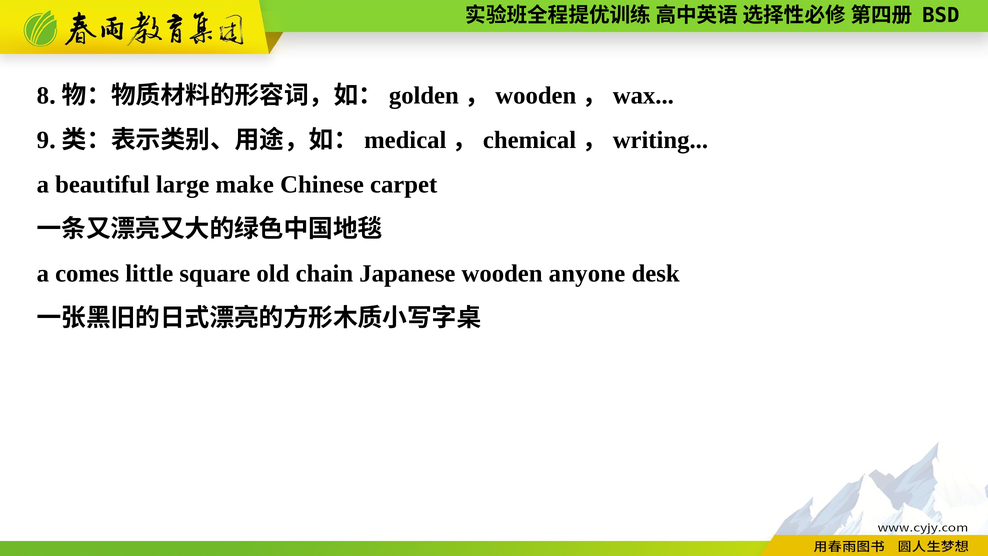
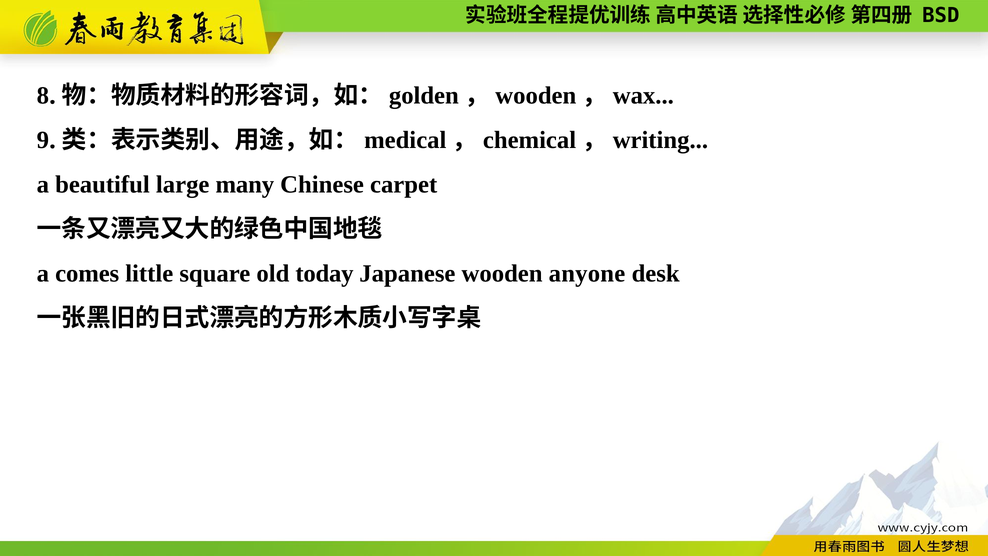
make: make -> many
chain: chain -> today
